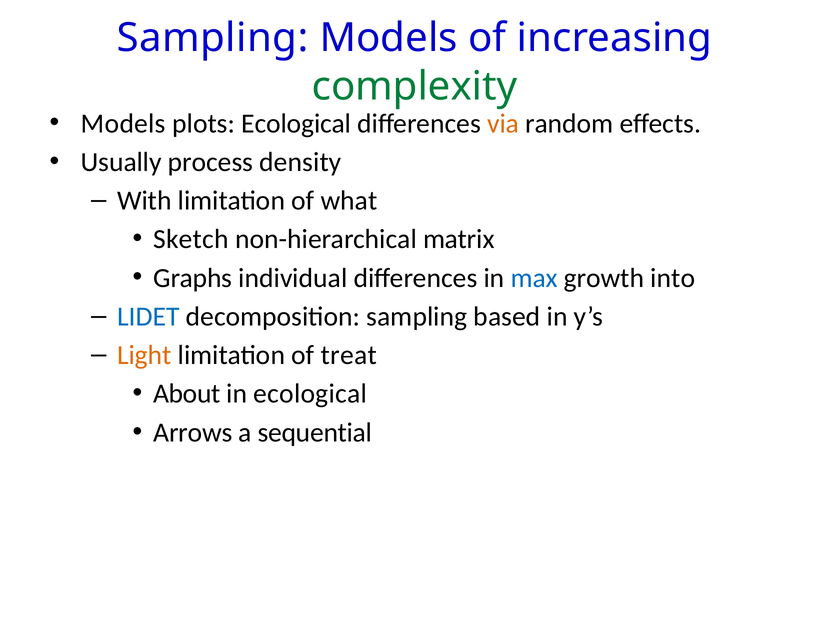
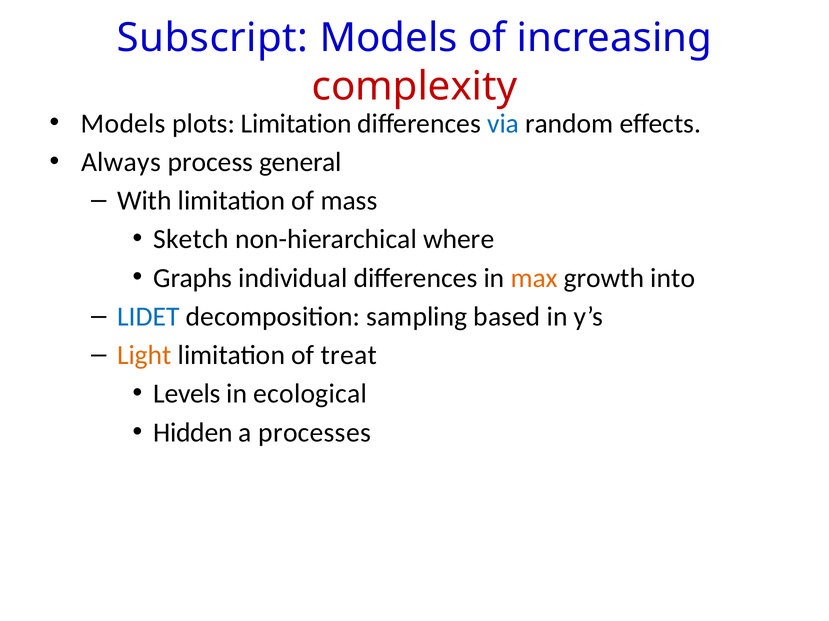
Sampling at (212, 38): Sampling -> Subscript
complexity colour: green -> red
plots Ecological: Ecological -> Limitation
via colour: orange -> blue
Usually: Usually -> Always
density: density -> general
what: what -> mass
matrix: matrix -> where
max colour: blue -> orange
About: About -> Levels
Arrows: Arrows -> Hidden
sequential: sequential -> processes
